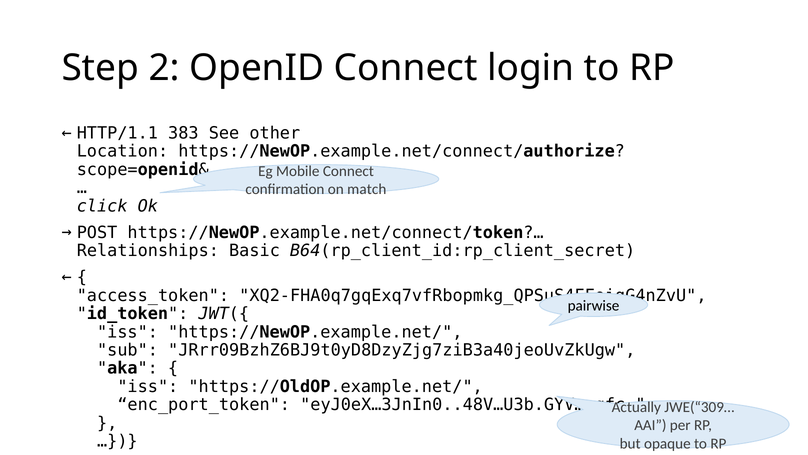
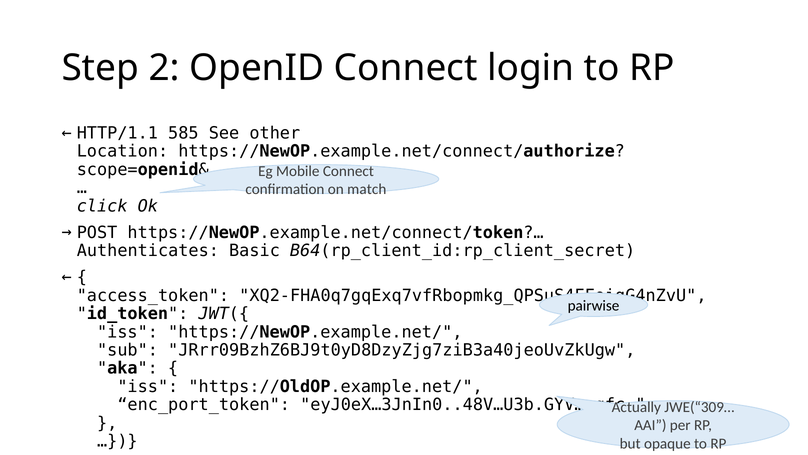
383: 383 -> 585
Relationships: Relationships -> Authenticates
